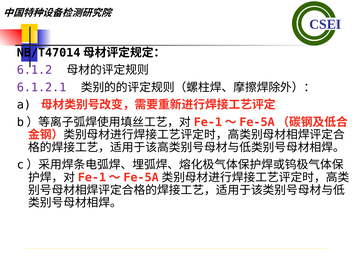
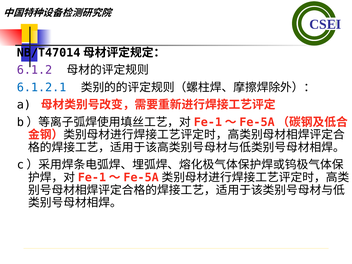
6.1.2.1 colour: purple -> blue
